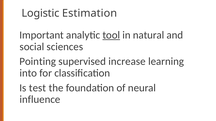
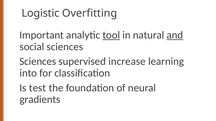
Estimation: Estimation -> Overfitting
and underline: none -> present
Pointing at (38, 62): Pointing -> Sciences
influence: influence -> gradients
